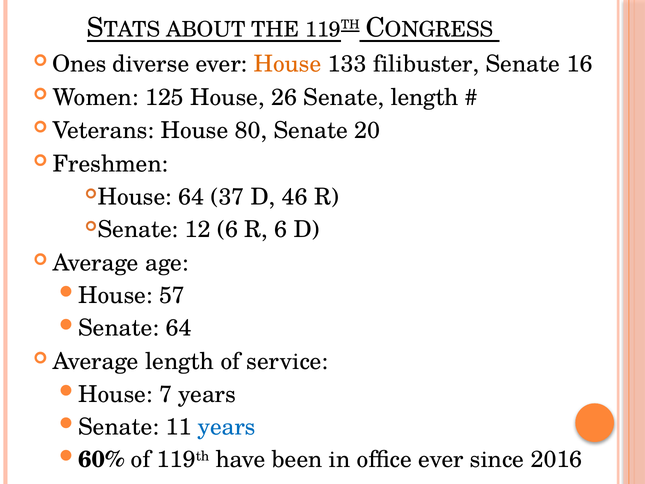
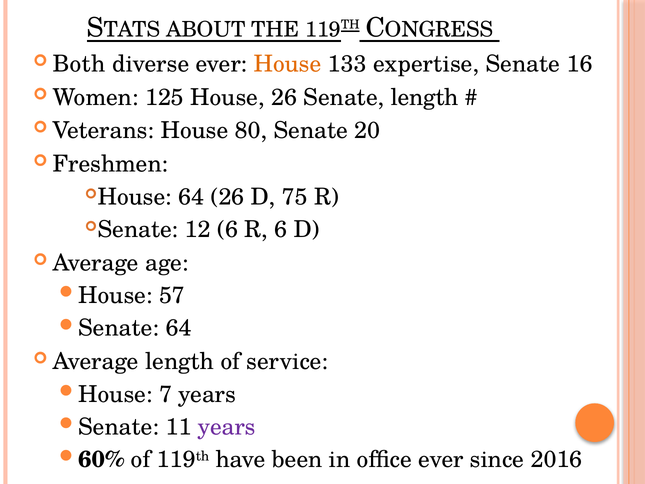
Ones: Ones -> Both
filibuster: filibuster -> expertise
64 37: 37 -> 26
46: 46 -> 75
years at (227, 427) colour: blue -> purple
